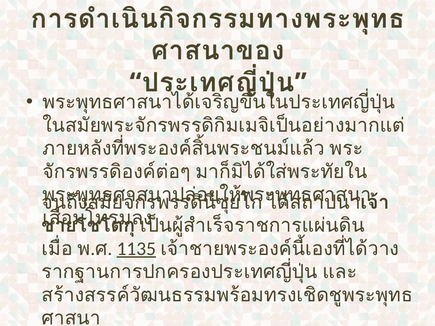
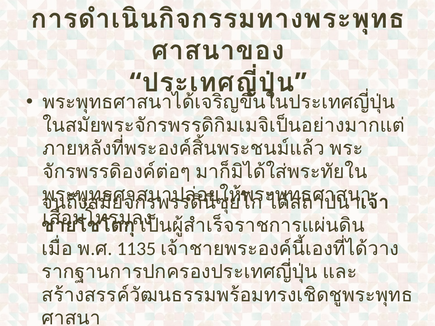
1135 underline: present -> none
